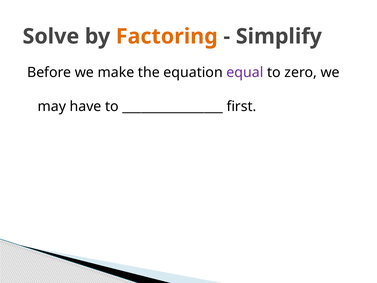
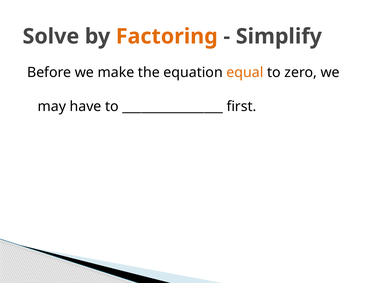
equal colour: purple -> orange
